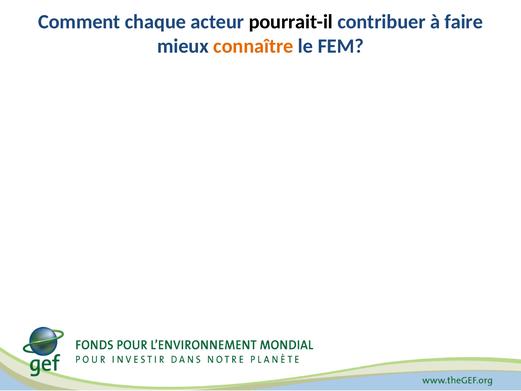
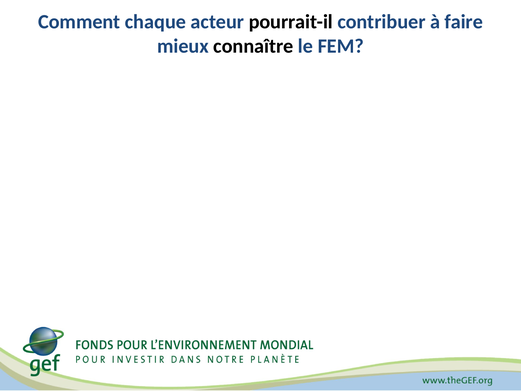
connaître colour: orange -> black
